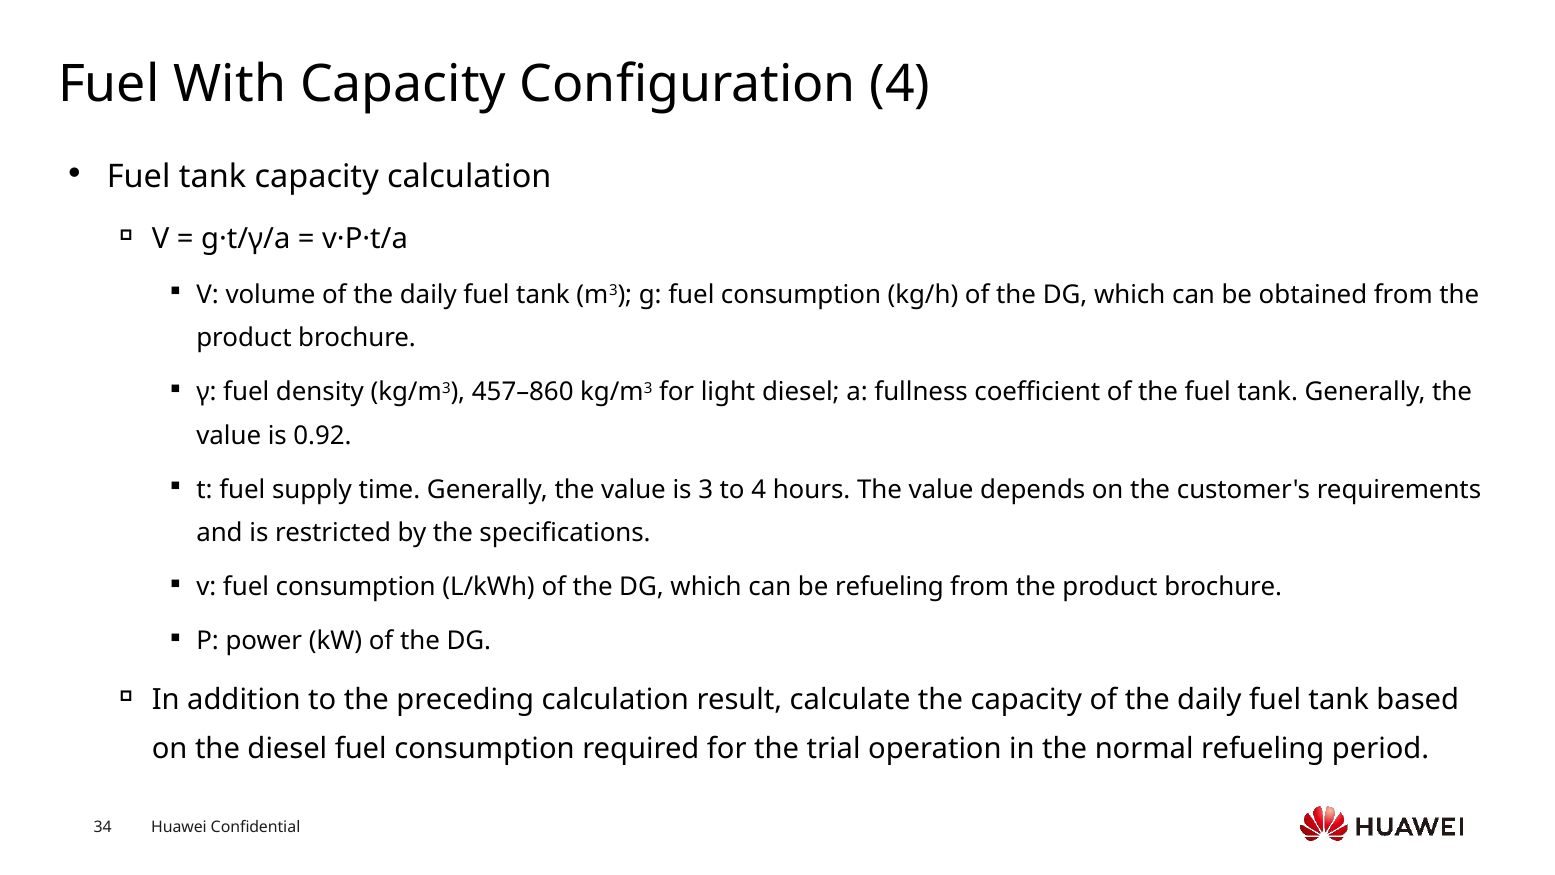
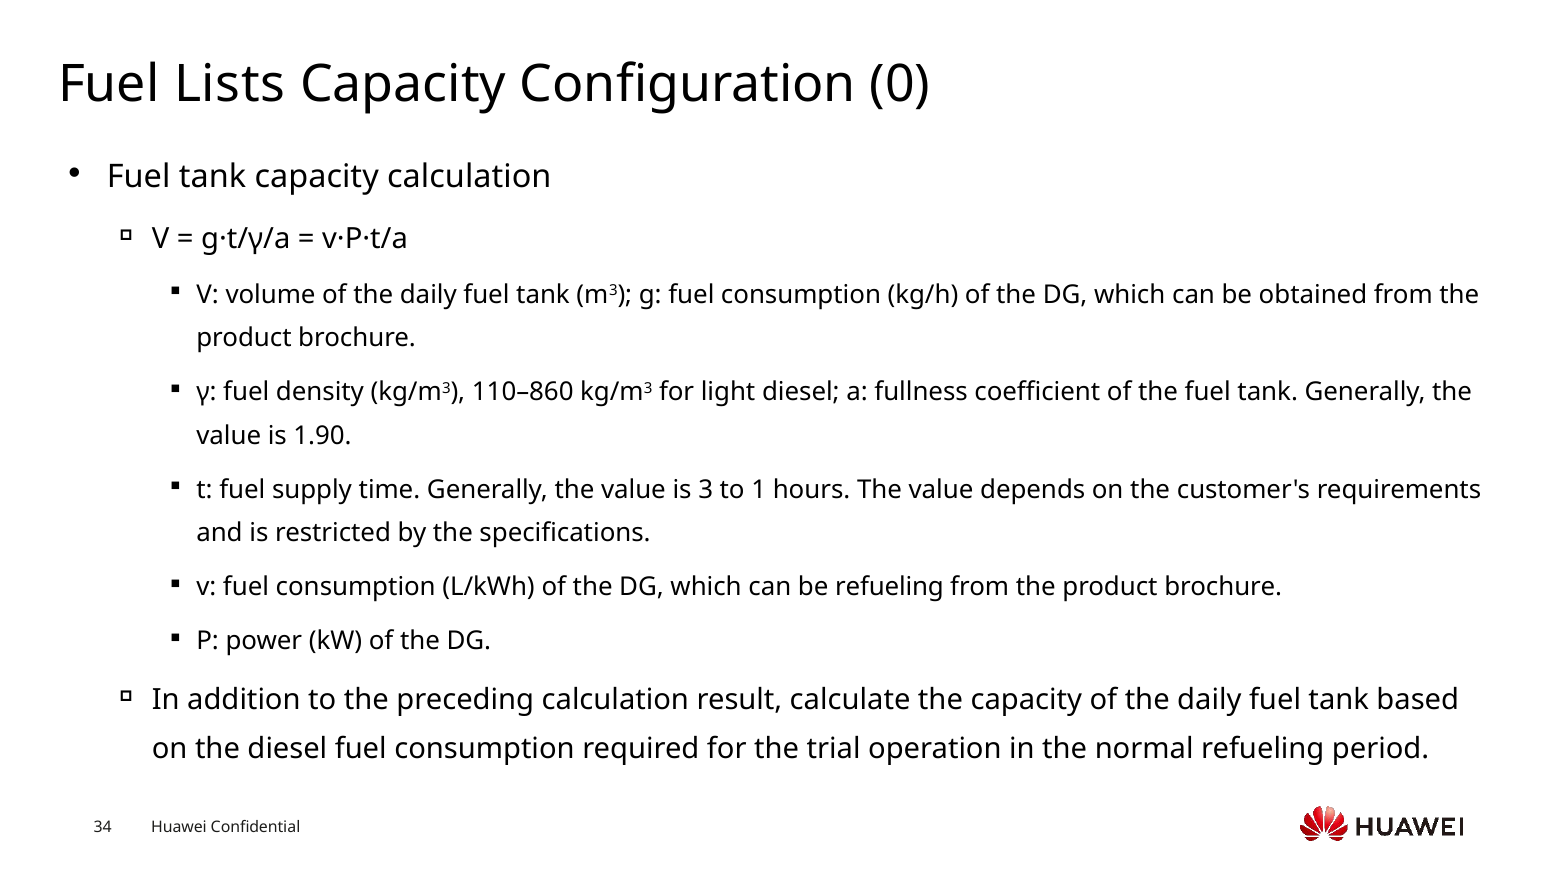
With: With -> Lists
Configuration 4: 4 -> 0
457–860: 457–860 -> 110–860
0.92: 0.92 -> 1.90
to 4: 4 -> 1
